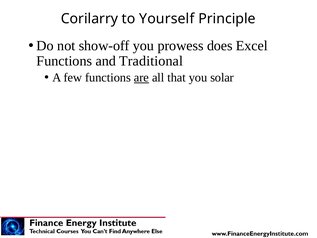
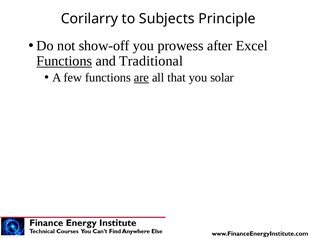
Yourself: Yourself -> Subjects
does: does -> after
Functions at (64, 61) underline: none -> present
